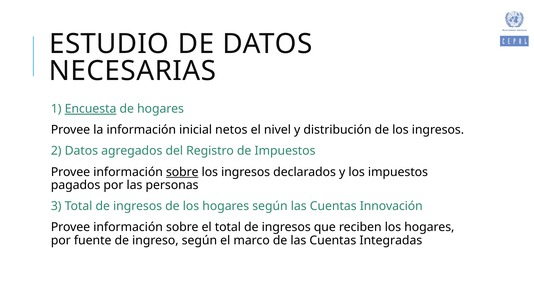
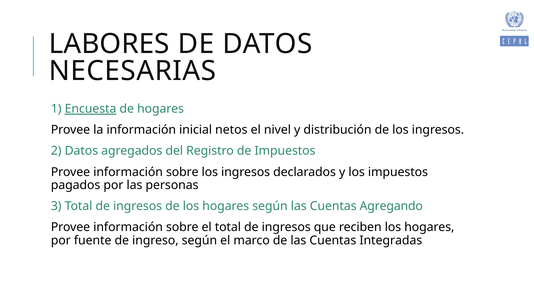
ESTUDIO: ESTUDIO -> LABORES
sobre at (182, 172) underline: present -> none
Innovación: Innovación -> Agregando
